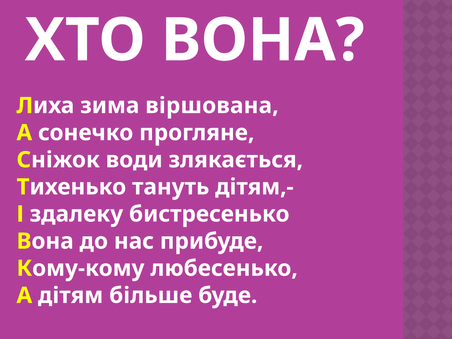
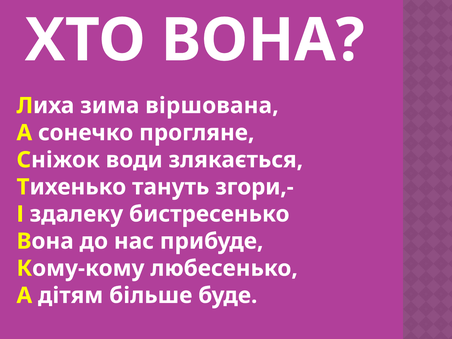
дітям,-: дітям,- -> згори,-
